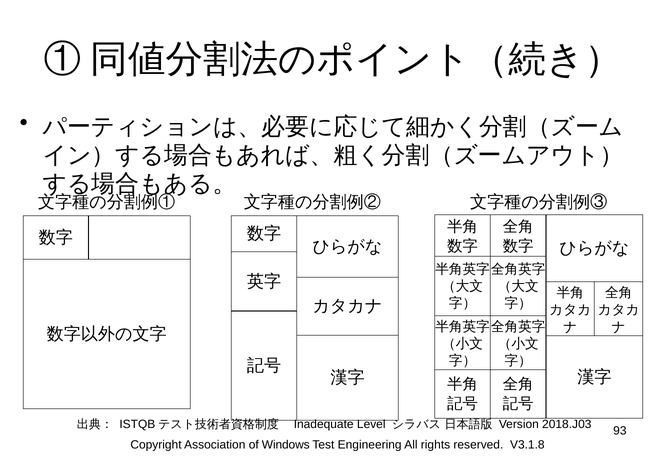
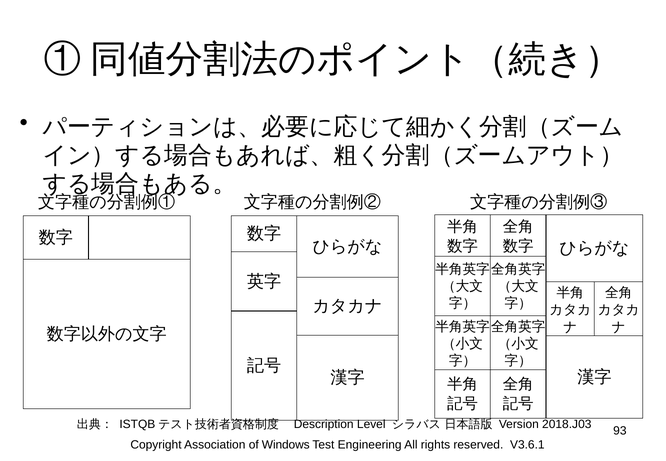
Inadequate: Inadequate -> Description
V3.1.8: V3.1.8 -> V3.6.1
